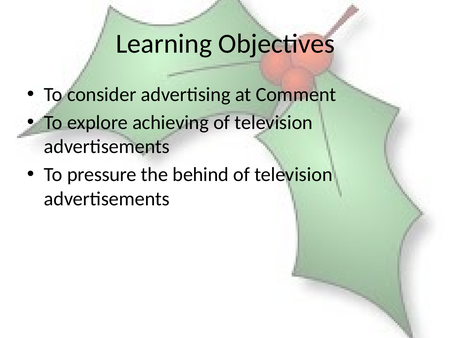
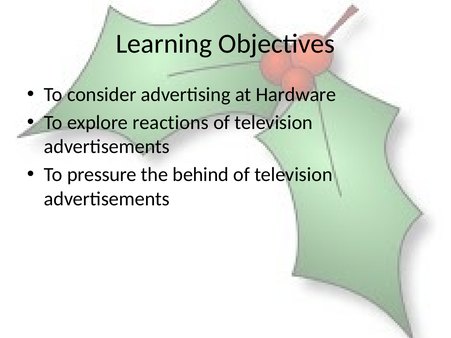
Comment: Comment -> Hardware
achieving: achieving -> reactions
